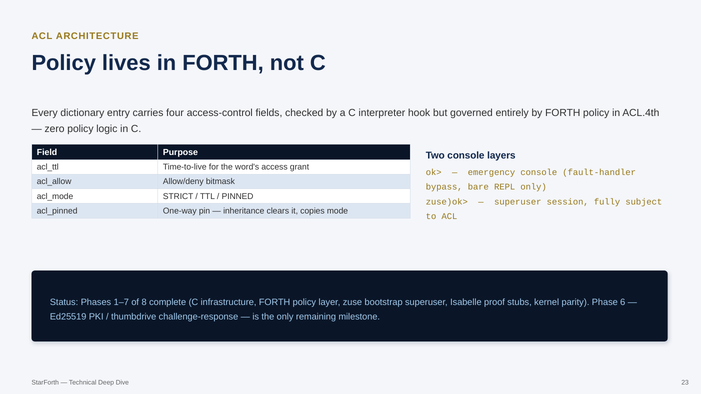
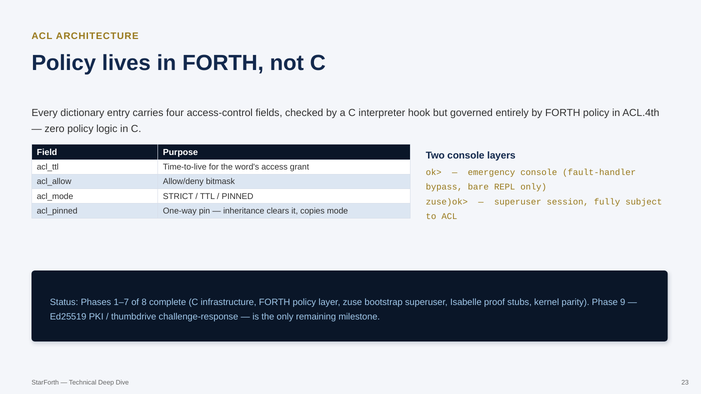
6: 6 -> 9
